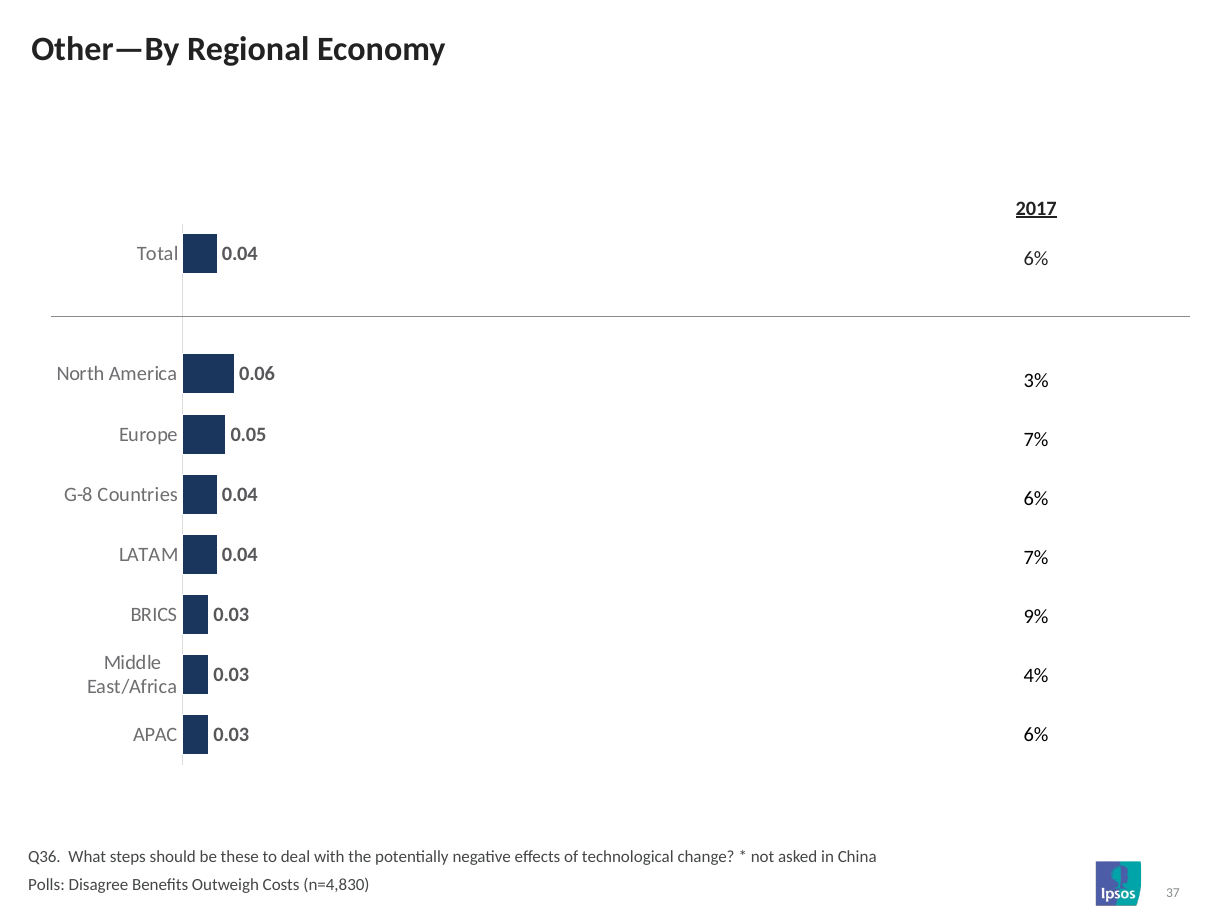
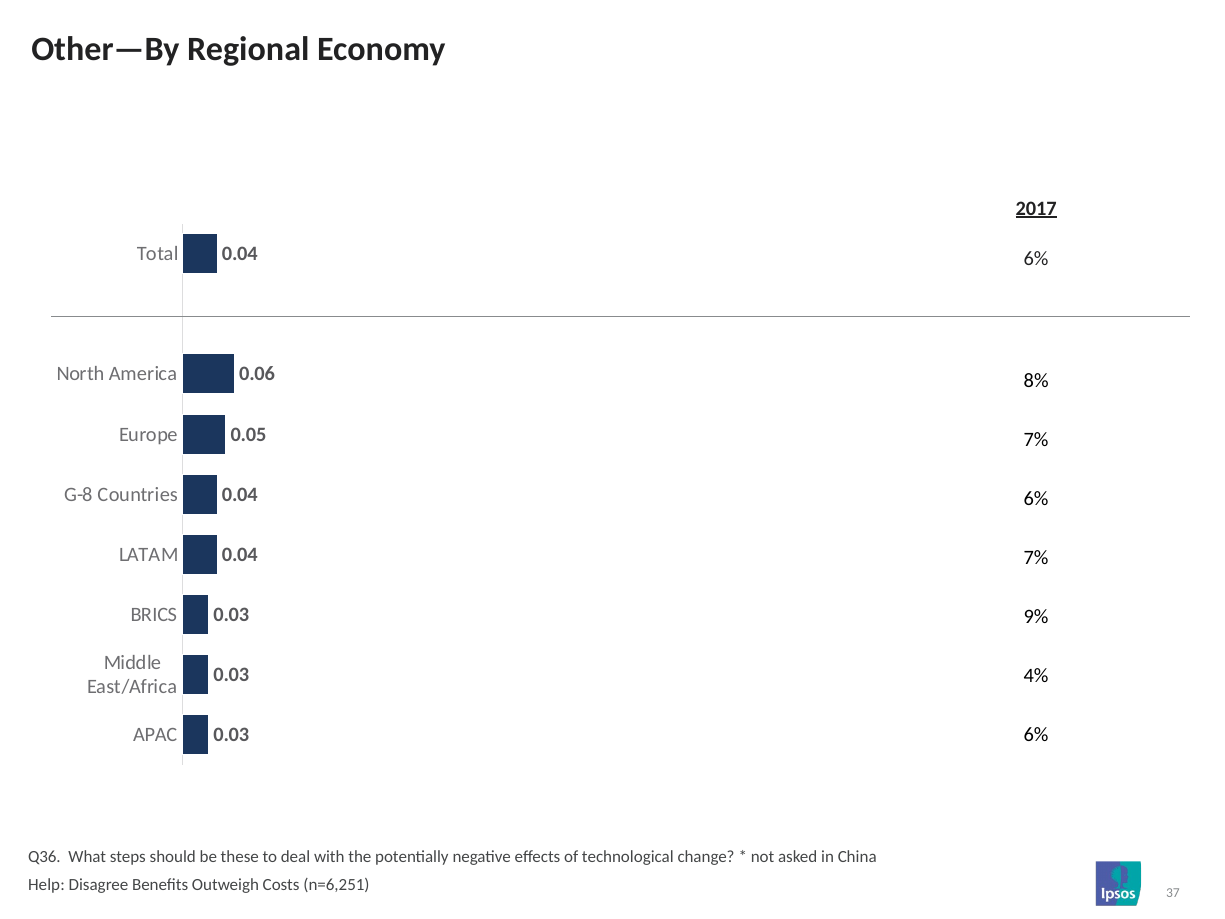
3%: 3% -> 8%
Polls: Polls -> Help
n=4,830: n=4,830 -> n=6,251
